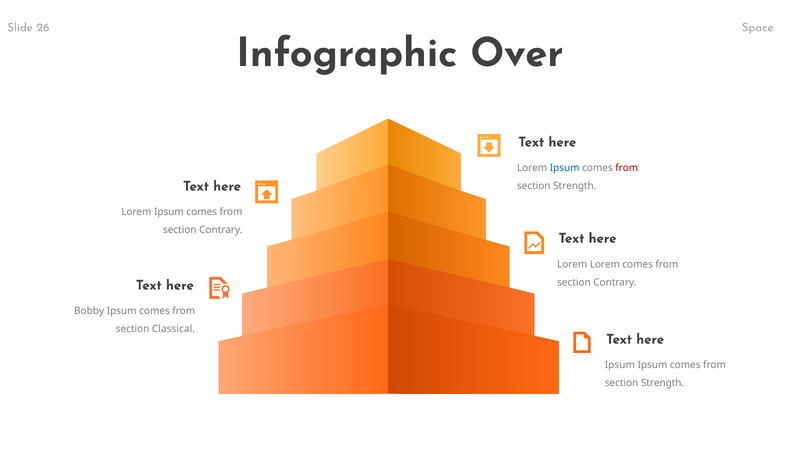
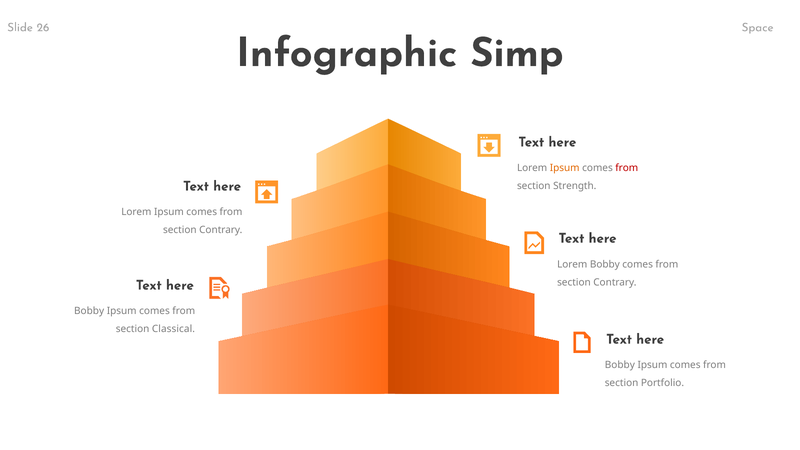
Over: Over -> Simp
Ipsum at (565, 168) colour: blue -> orange
Lorem Lorem: Lorem -> Bobby
Ipsum at (620, 365): Ipsum -> Bobby
Strength at (663, 383): Strength -> Portfolio
